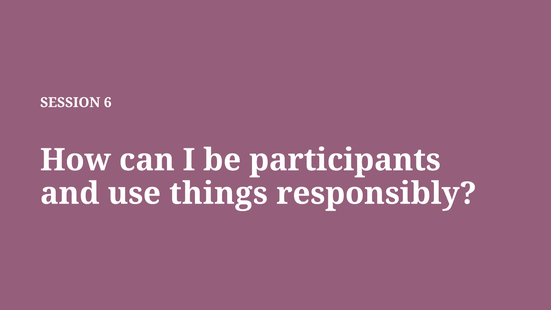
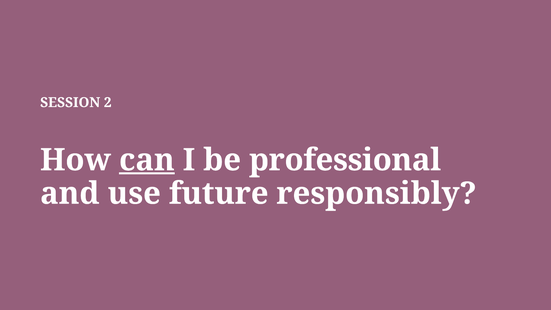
6: 6 -> 2
can underline: none -> present
participants: participants -> professional
things: things -> future
